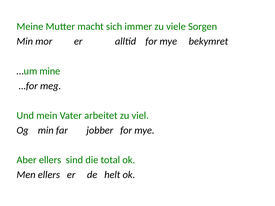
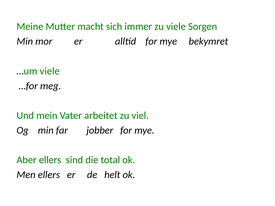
…um mine: mine -> viele
